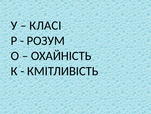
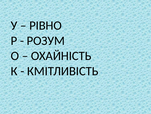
КЛАСІ: КЛАСІ -> РІВНО
